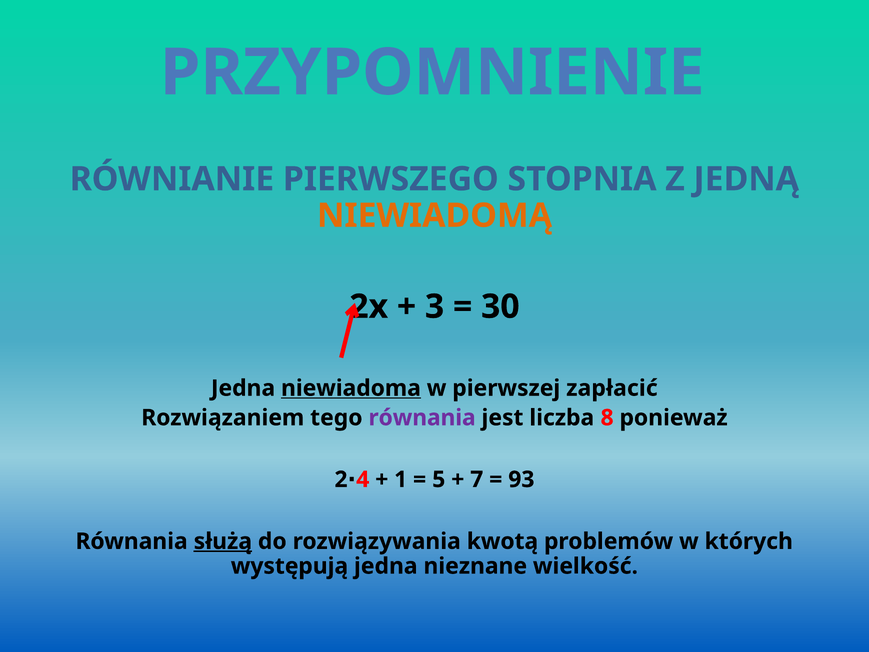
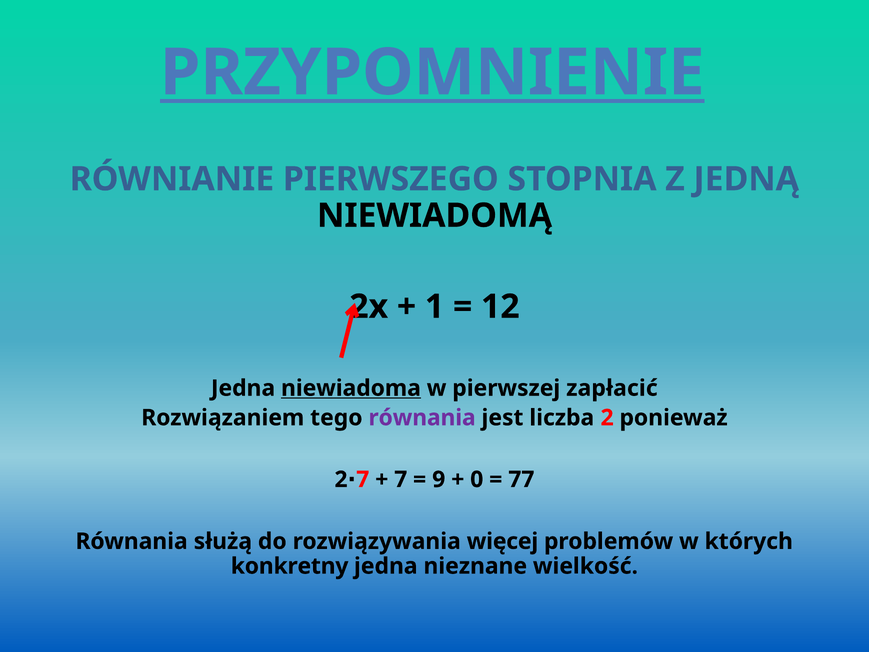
PRZYPOMNIENIE underline: none -> present
NIEWIADOMĄ colour: orange -> black
3: 3 -> 1
30: 30 -> 12
liczba 8: 8 -> 2
4 at (363, 479): 4 -> 7
1 at (401, 479): 1 -> 7
5: 5 -> 9
7: 7 -> 0
93: 93 -> 77
służą underline: present -> none
kwotą: kwotą -> więcej
występują: występują -> konkretny
